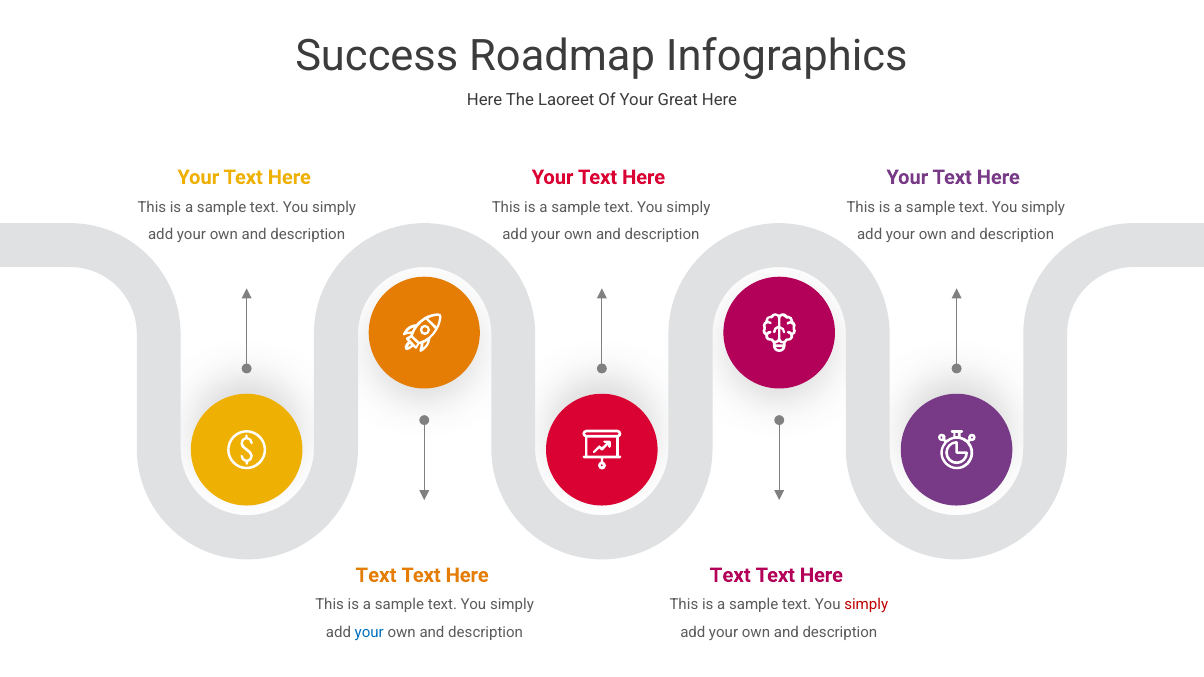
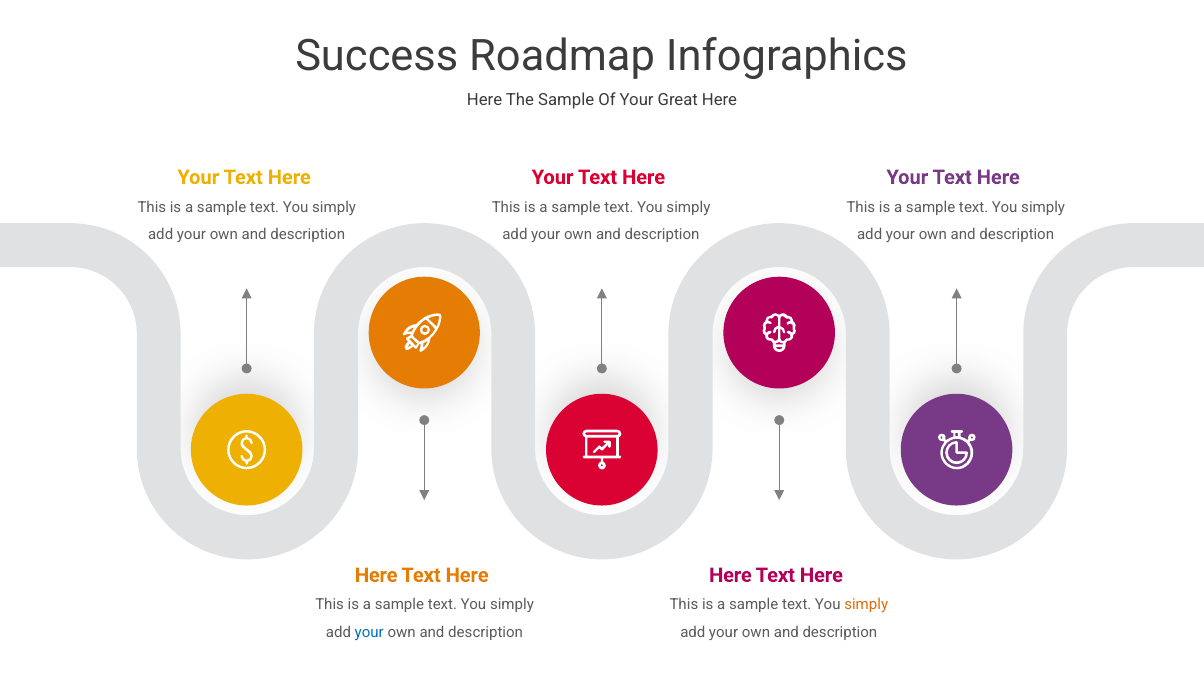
The Laoreet: Laoreet -> Sample
Text at (376, 575): Text -> Here
Text at (730, 575): Text -> Here
simply at (866, 605) colour: red -> orange
